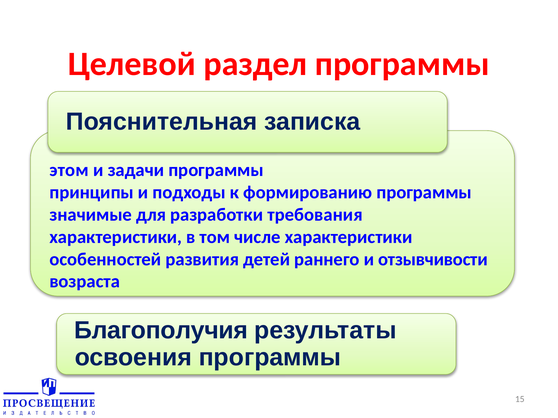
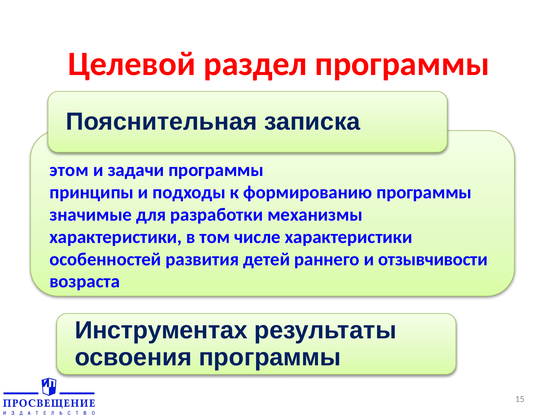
требования: требования -> механизмы
Благополучия: Благополучия -> Инструментах
